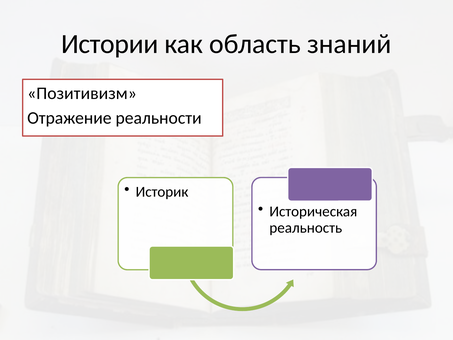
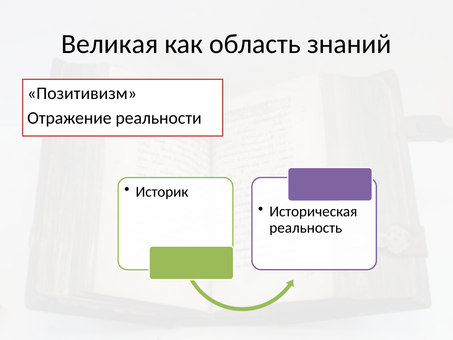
Истории: Истории -> Великая
